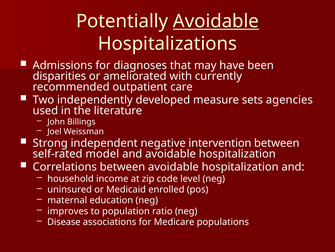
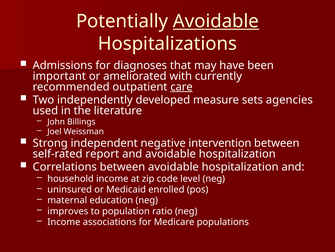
disparities: disparities -> important
care underline: none -> present
model: model -> report
Disease at (64, 221): Disease -> Income
